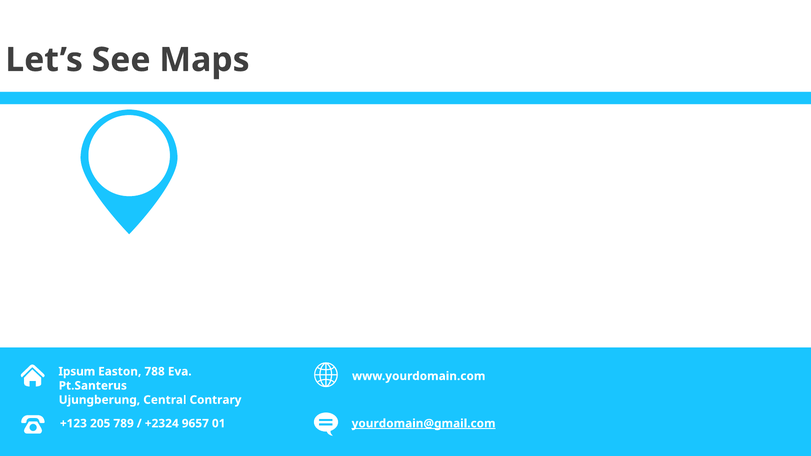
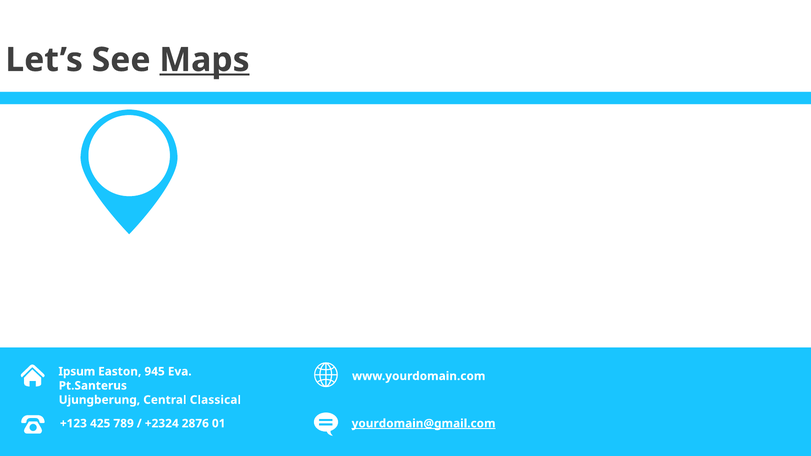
Maps underline: none -> present
788: 788 -> 945
Contrary: Contrary -> Classical
205: 205 -> 425
9657: 9657 -> 2876
